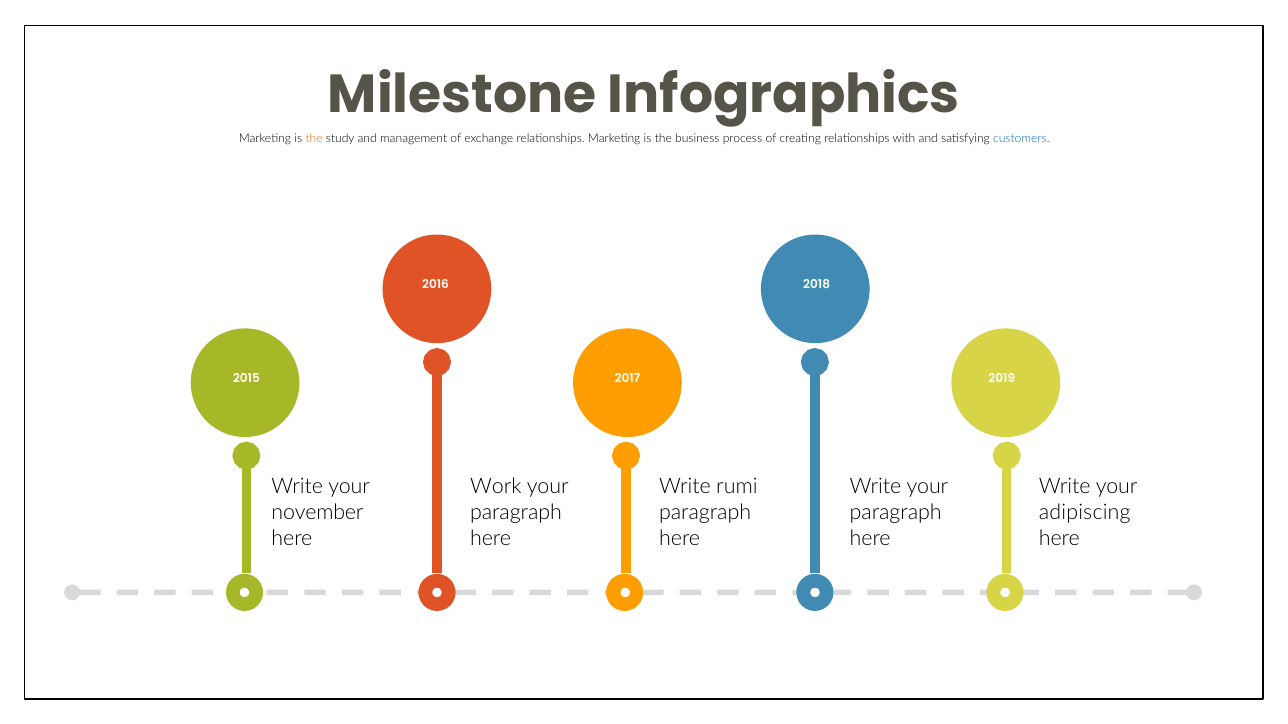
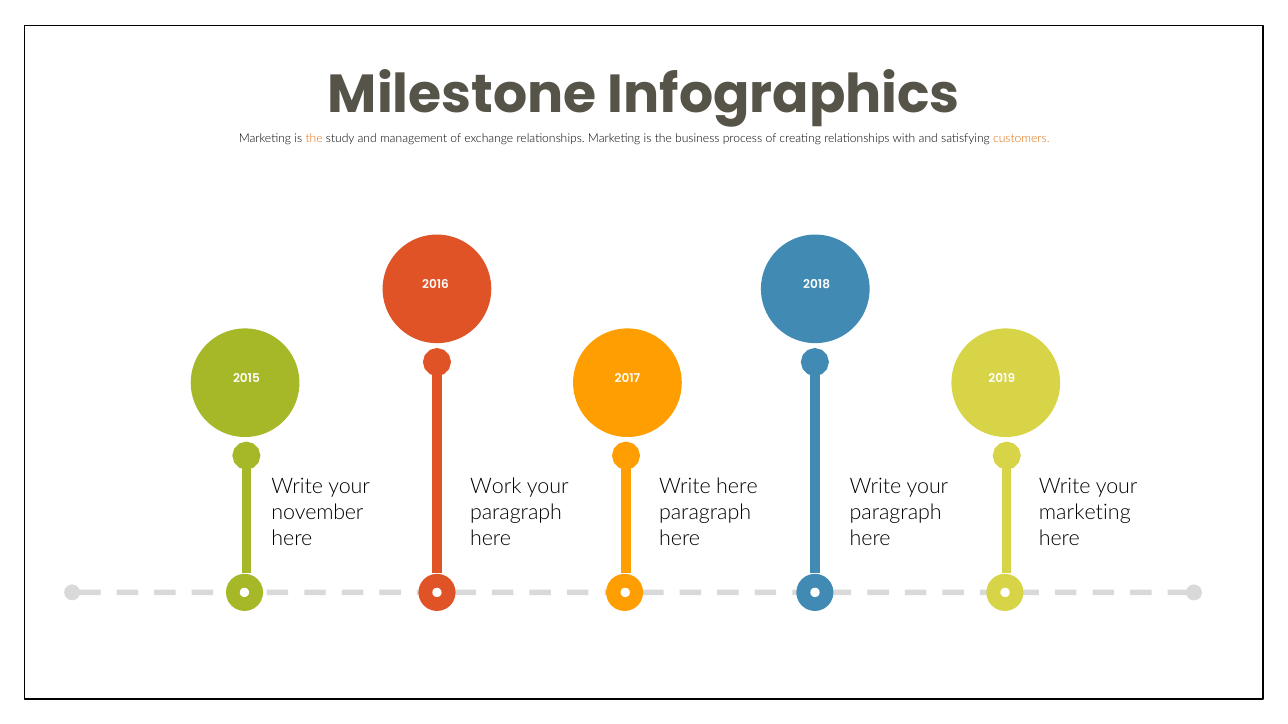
customers colour: blue -> orange
Write rumi: rumi -> here
adipiscing at (1085, 513): adipiscing -> marketing
